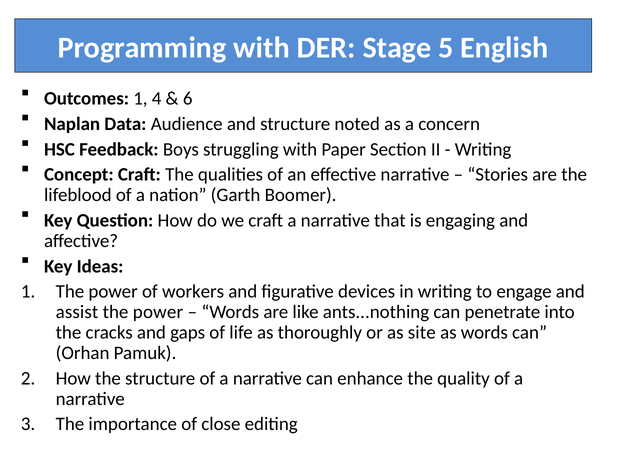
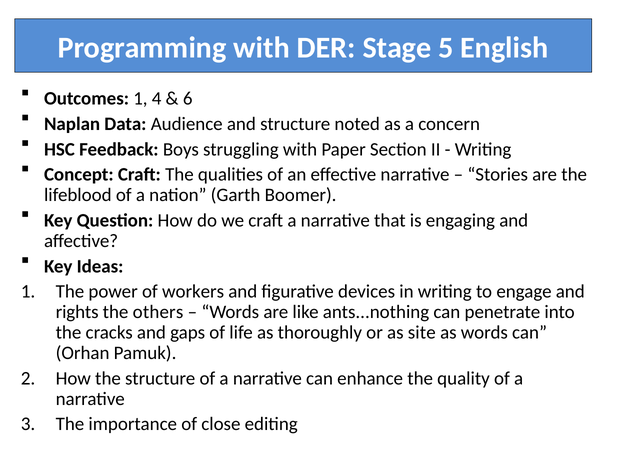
assist: assist -> rights
power at (158, 312): power -> others
